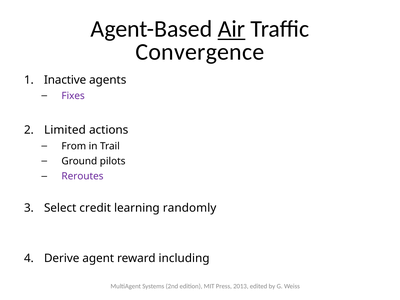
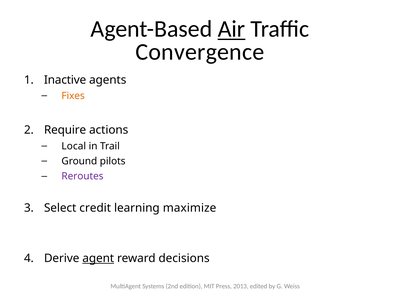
Fixes colour: purple -> orange
Limited: Limited -> Require
From: From -> Local
randomly: randomly -> maximize
agent underline: none -> present
including: including -> decisions
